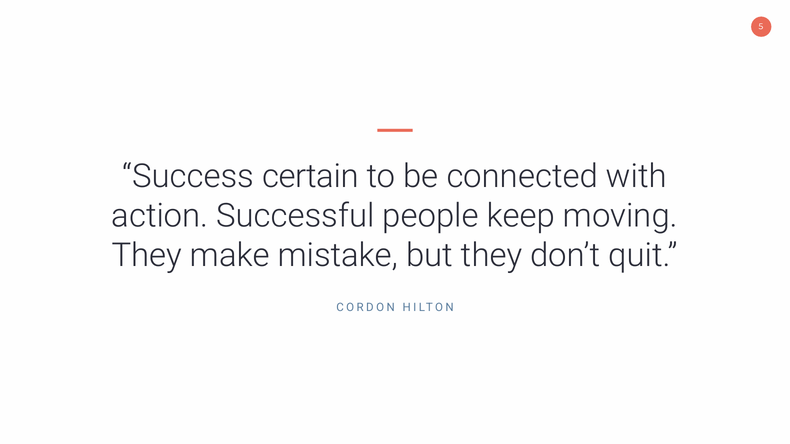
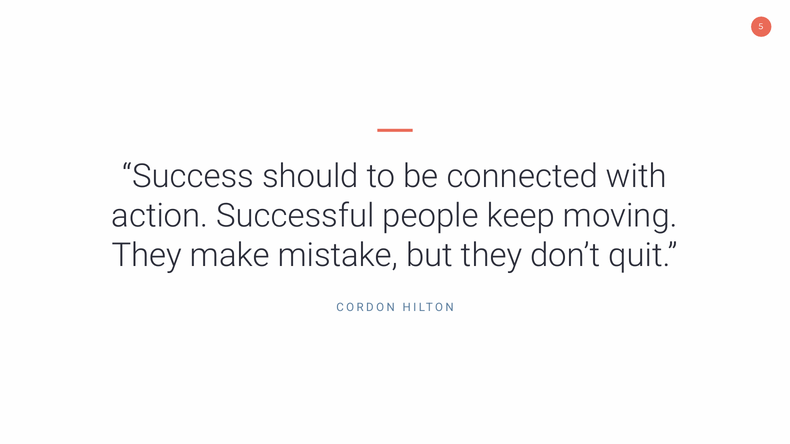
certain: certain -> should
